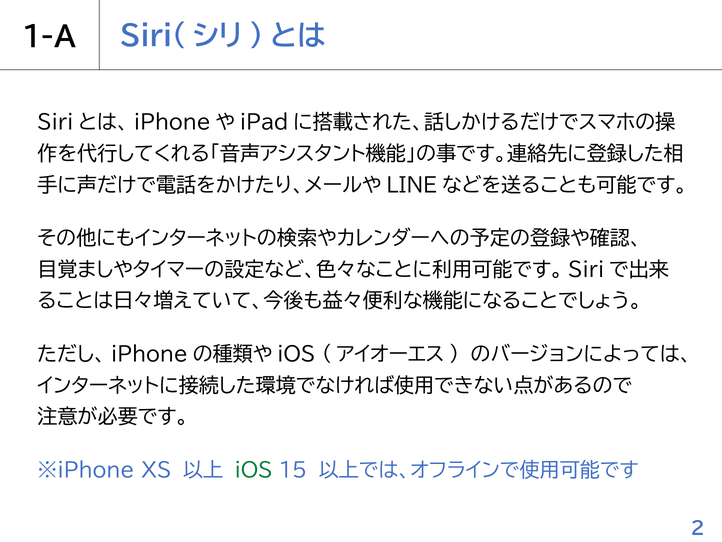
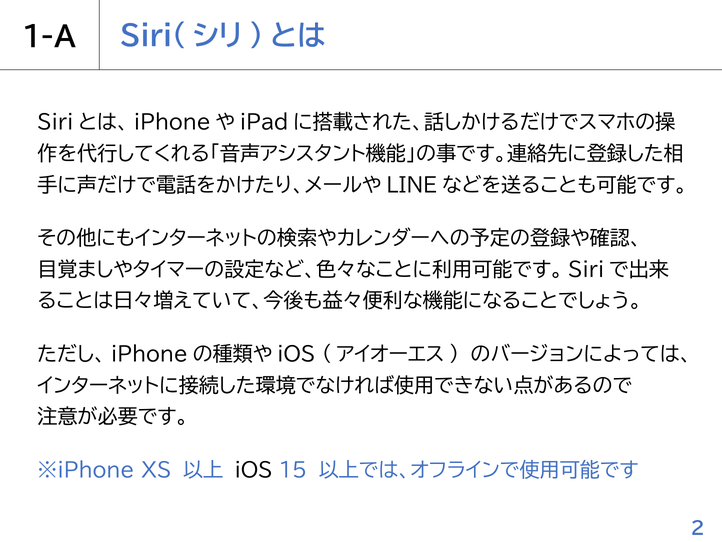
iOS colour: green -> black
